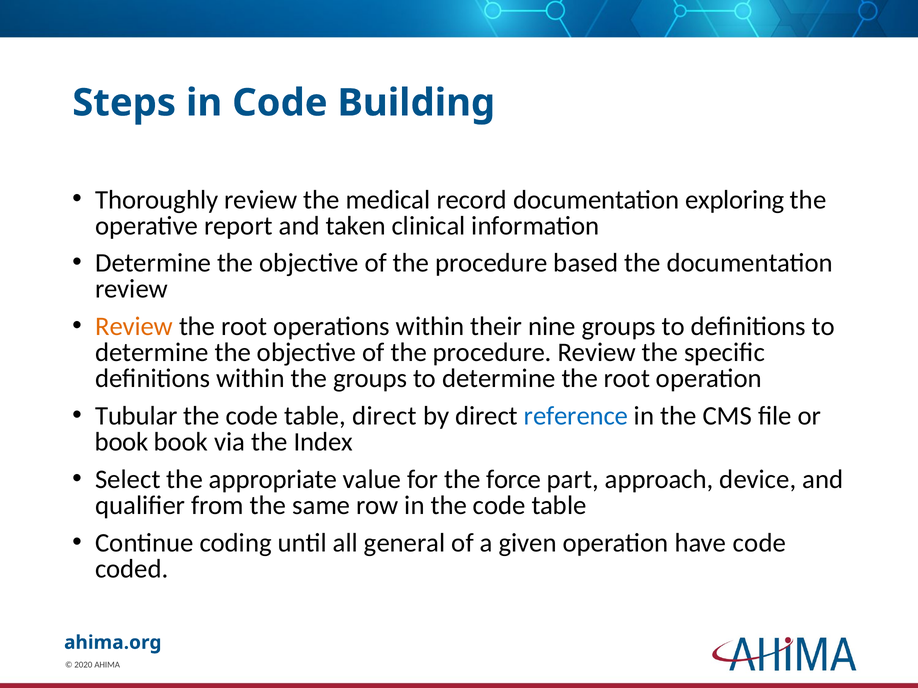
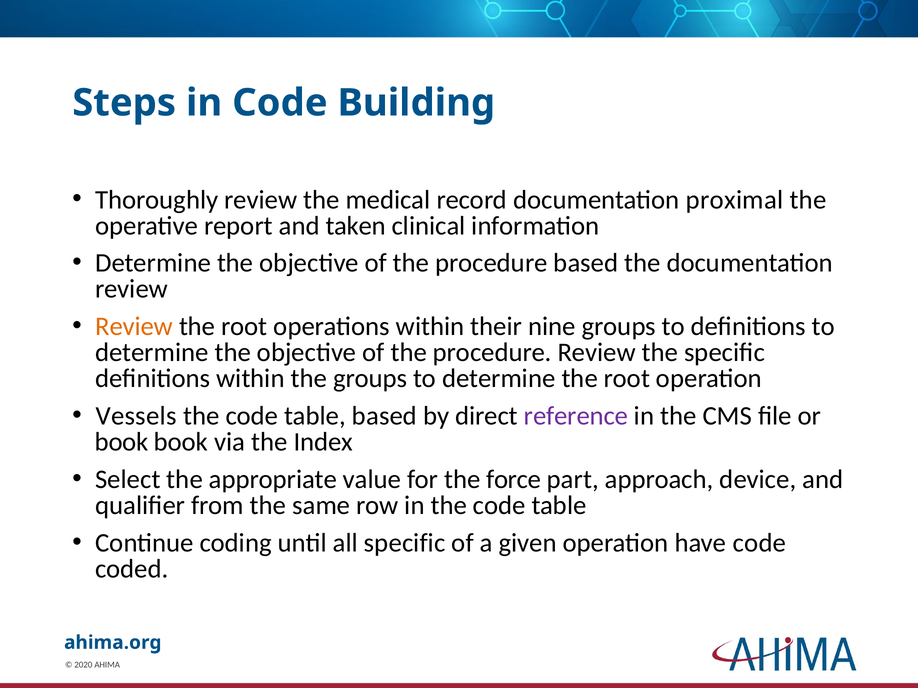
exploring: exploring -> proximal
Tubular: Tubular -> Vessels
table direct: direct -> based
reference colour: blue -> purple
all general: general -> specific
